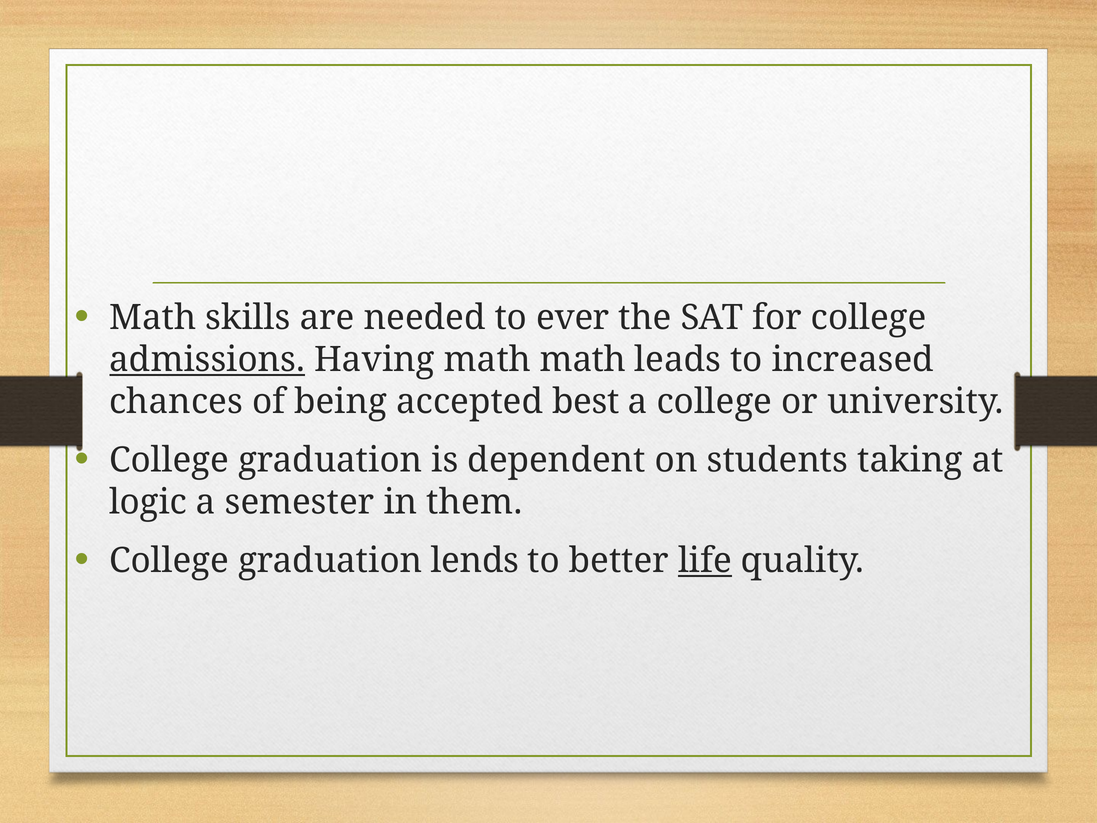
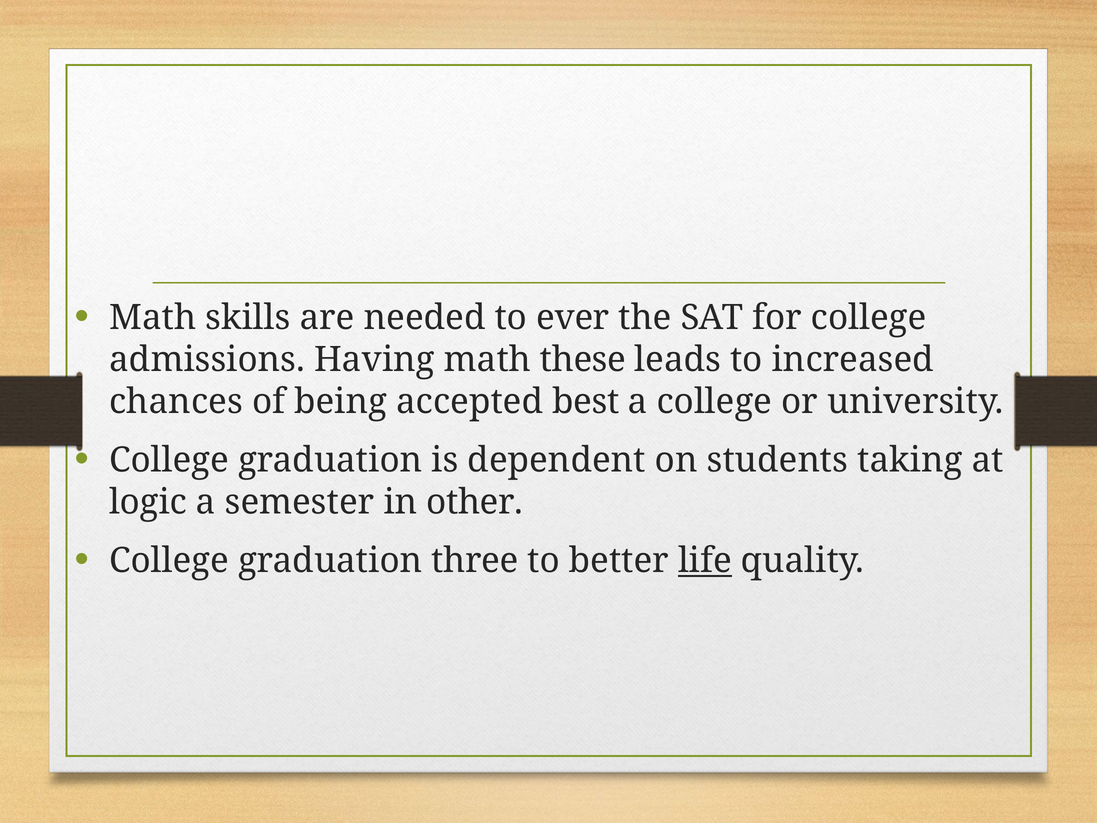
admissions underline: present -> none
math math: math -> these
them: them -> other
lends: lends -> three
